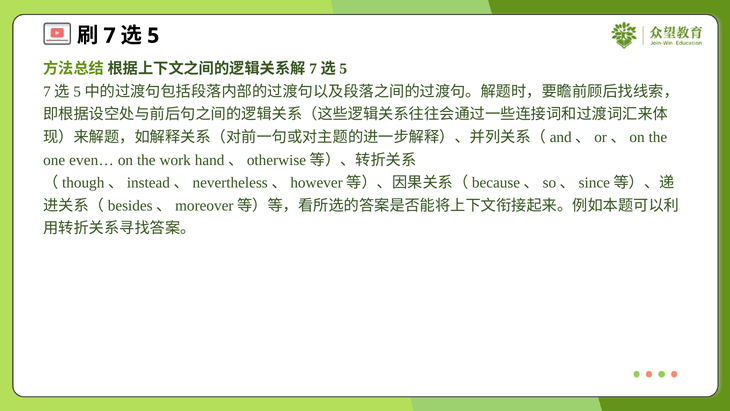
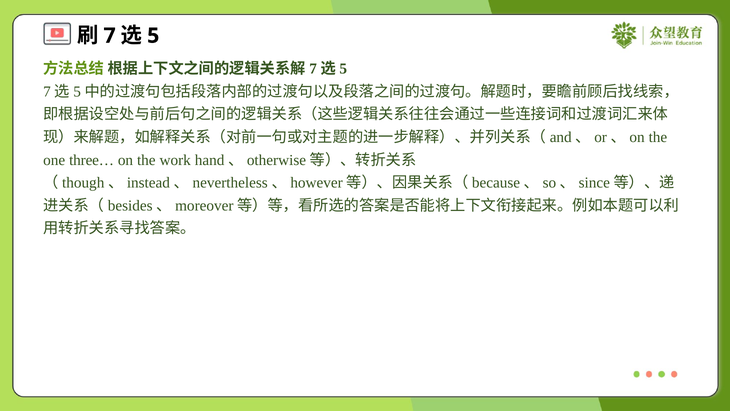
even…: even… -> three…
